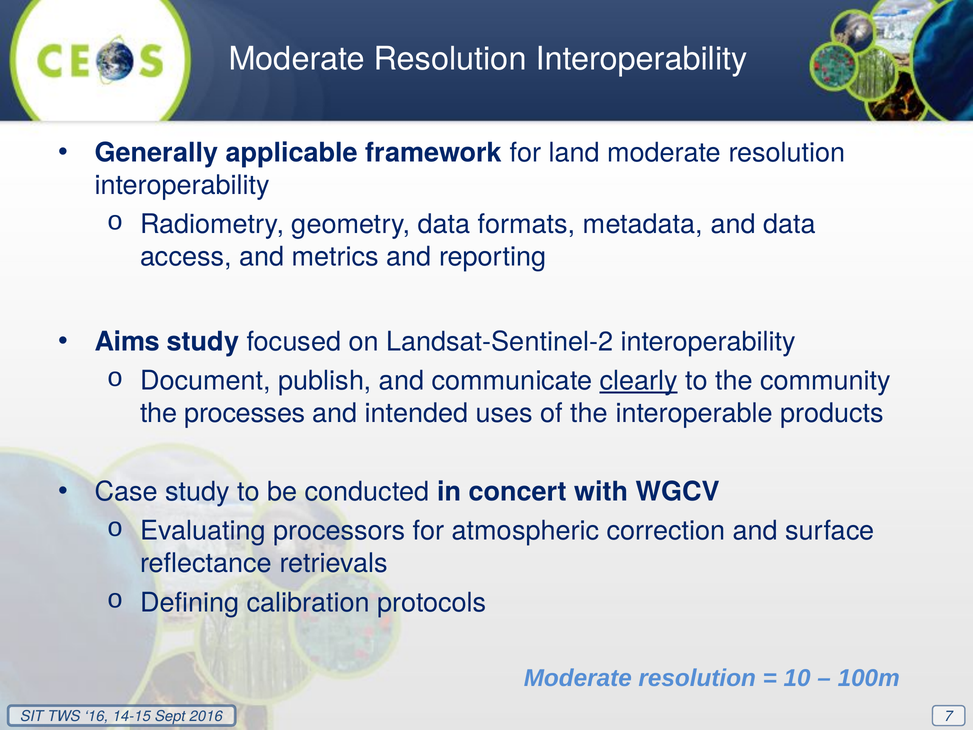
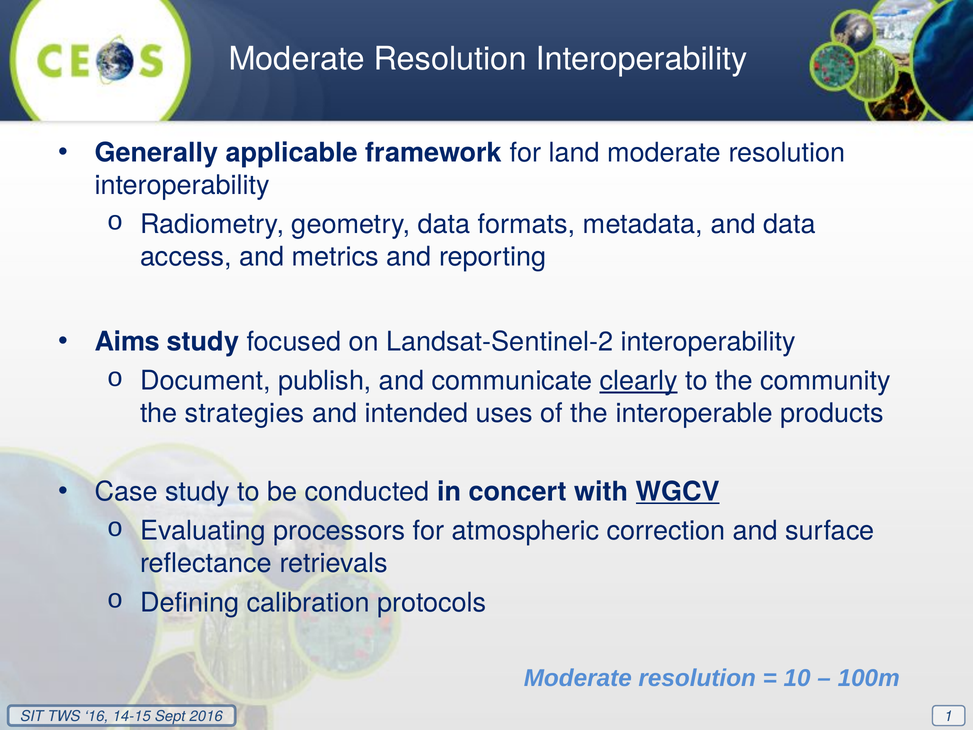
processes: processes -> strategies
WGCV underline: none -> present
7: 7 -> 1
